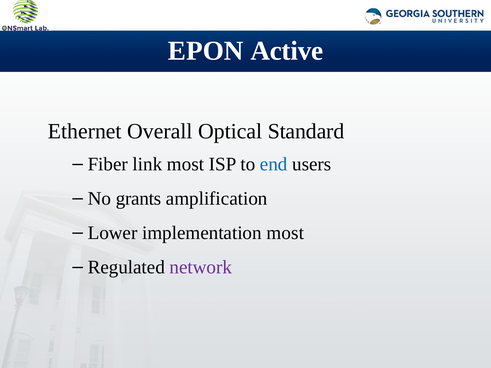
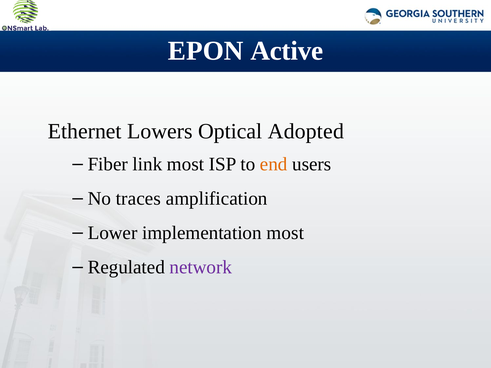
Overall: Overall -> Lowers
Standard: Standard -> Adopted
end colour: blue -> orange
grants: grants -> traces
